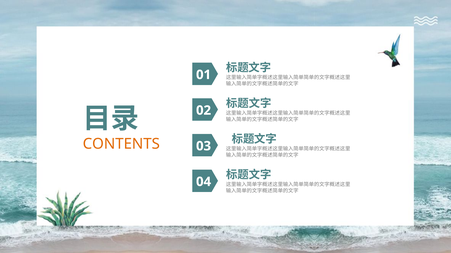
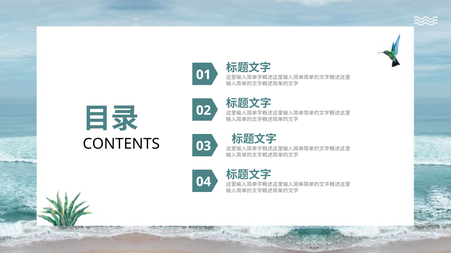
CONTENTS colour: orange -> black
